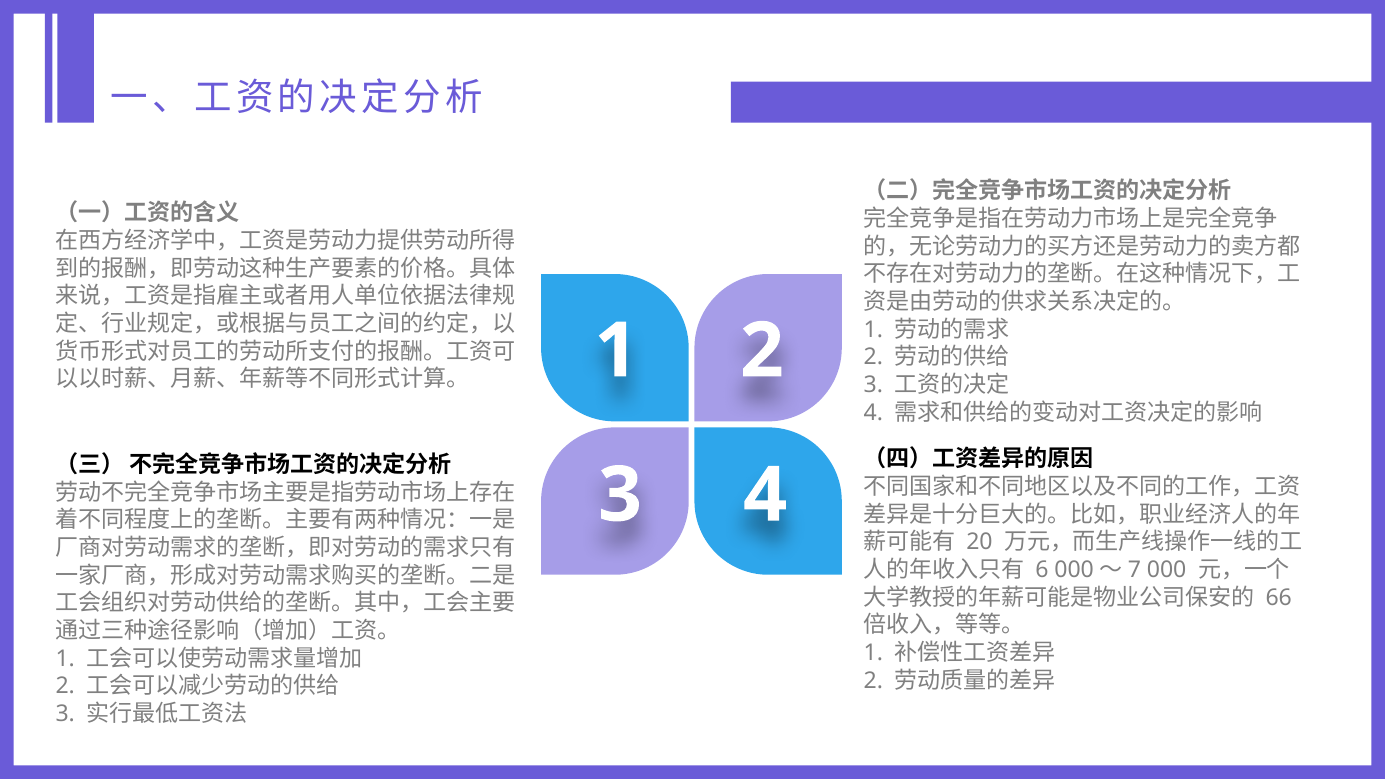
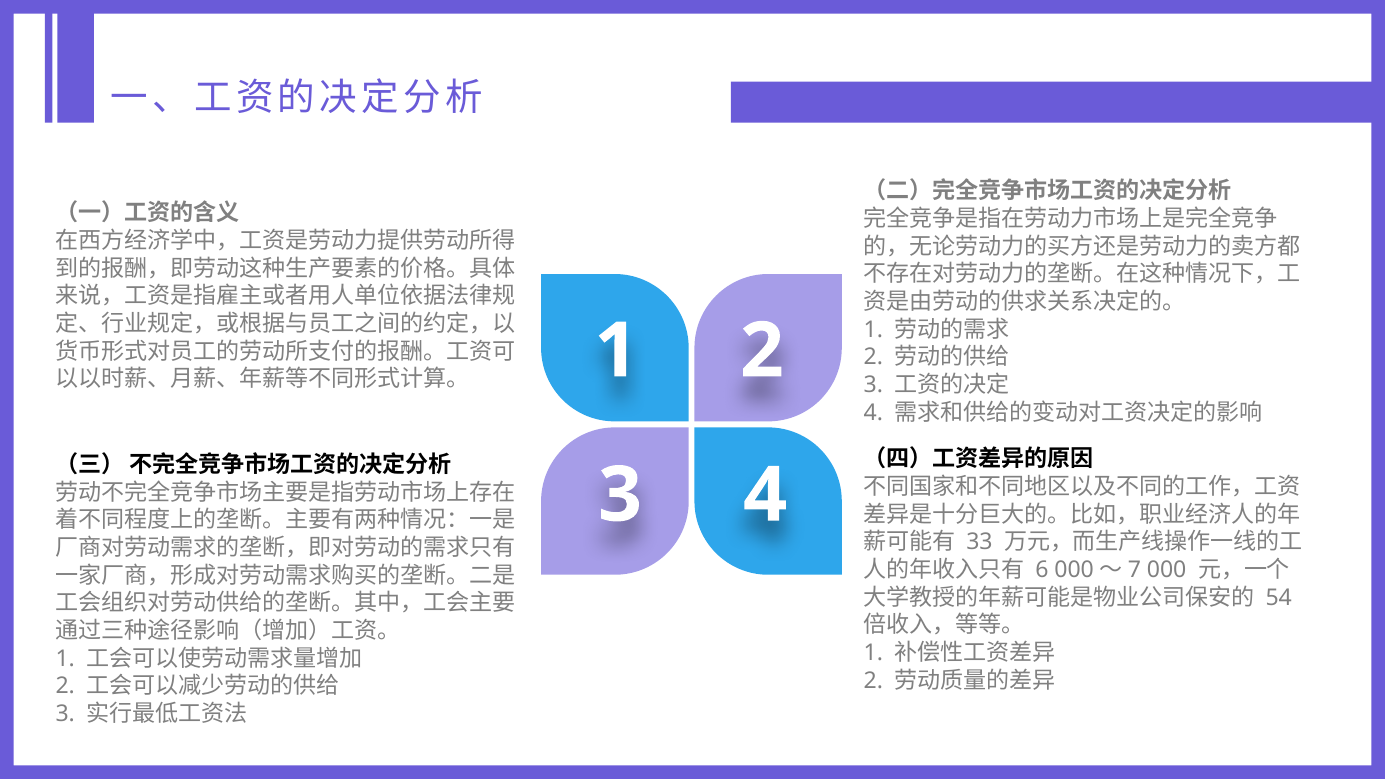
20: 20 -> 33
66: 66 -> 54
